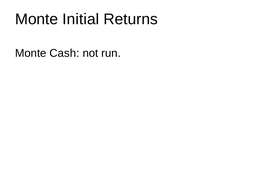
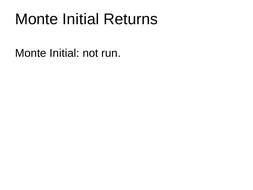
Cash at (64, 53): Cash -> Initial
